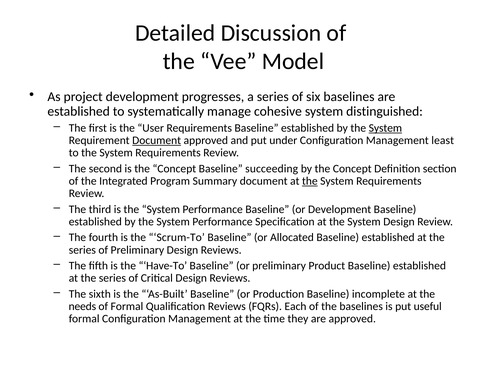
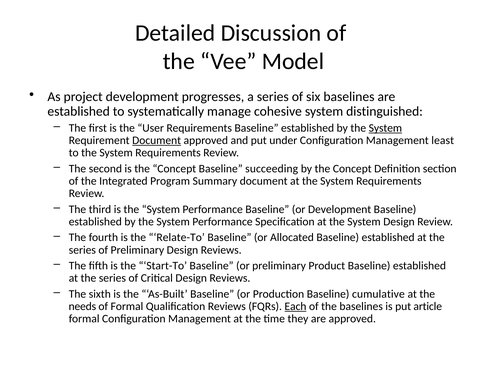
the at (310, 181) underline: present -> none
Scrum-To: Scrum-To -> Relate-To
Have-To: Have-To -> Start-To
incomplete: incomplete -> cumulative
Each underline: none -> present
useful: useful -> article
